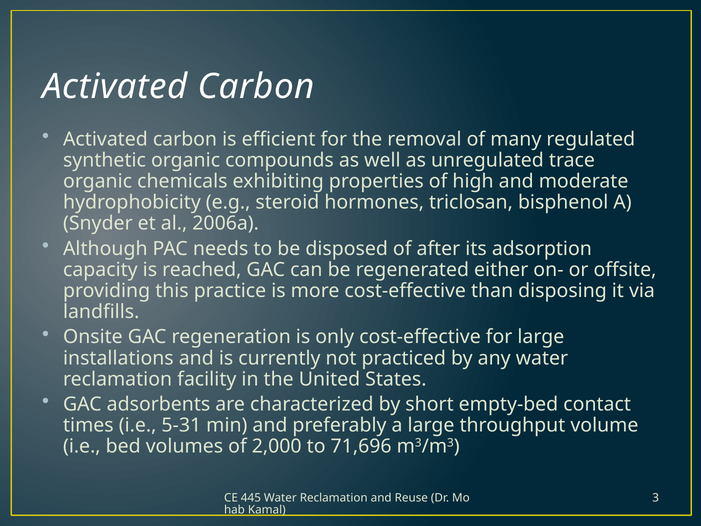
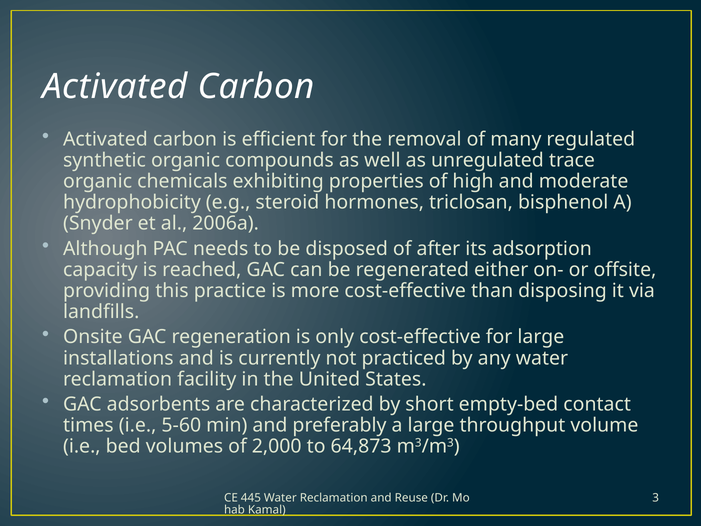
5-31: 5-31 -> 5-60
71,696: 71,696 -> 64,873
